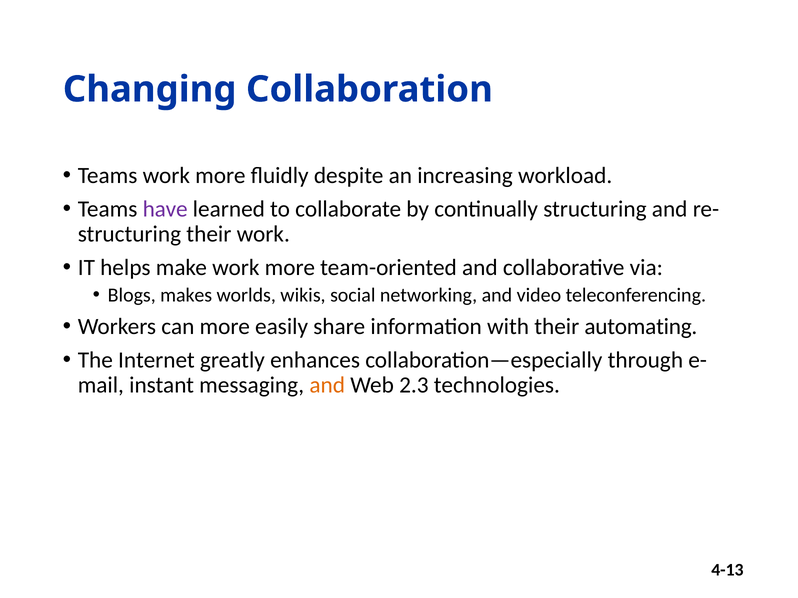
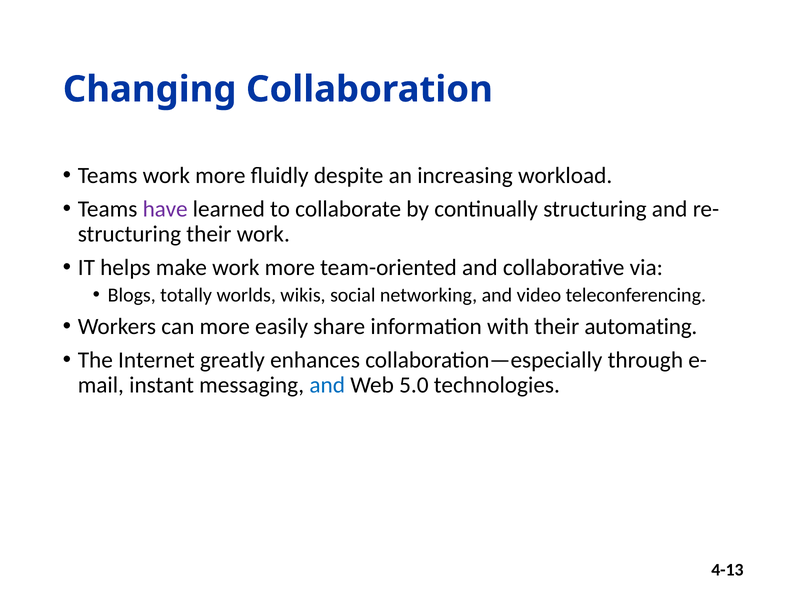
makes: makes -> totally
and at (327, 386) colour: orange -> blue
2.3: 2.3 -> 5.0
